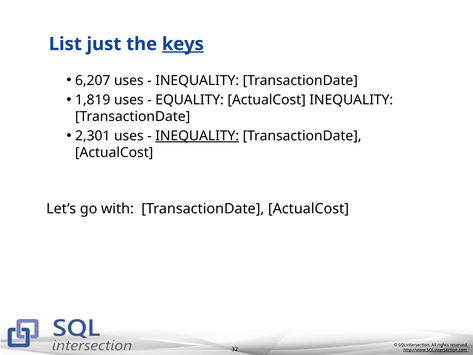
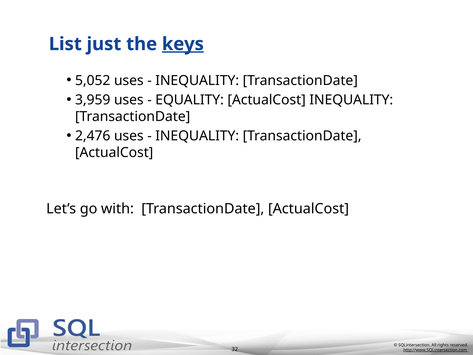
6,207: 6,207 -> 5,052
1,819: 1,819 -> 3,959
2,301: 2,301 -> 2,476
INEQUALITY at (197, 136) underline: present -> none
